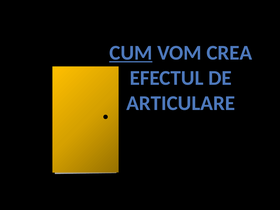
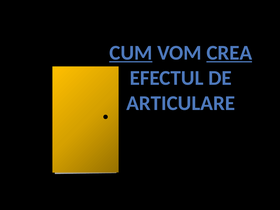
CREA underline: none -> present
